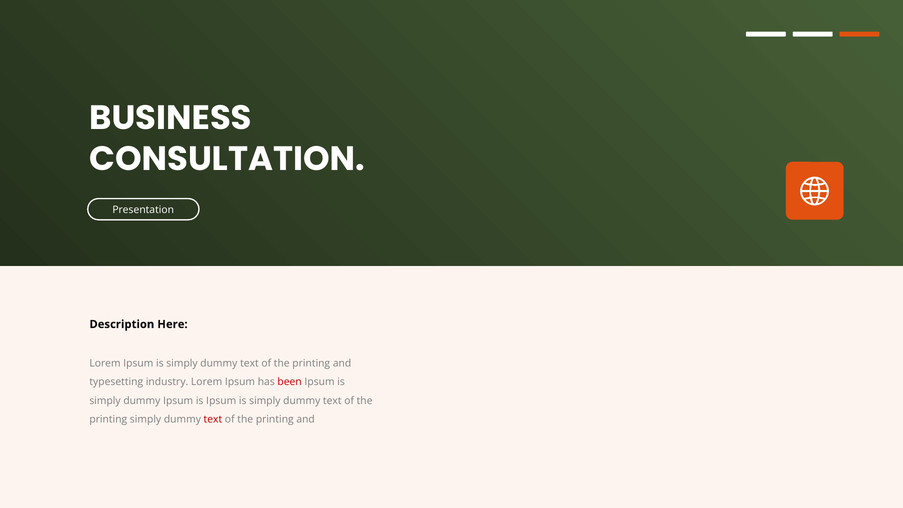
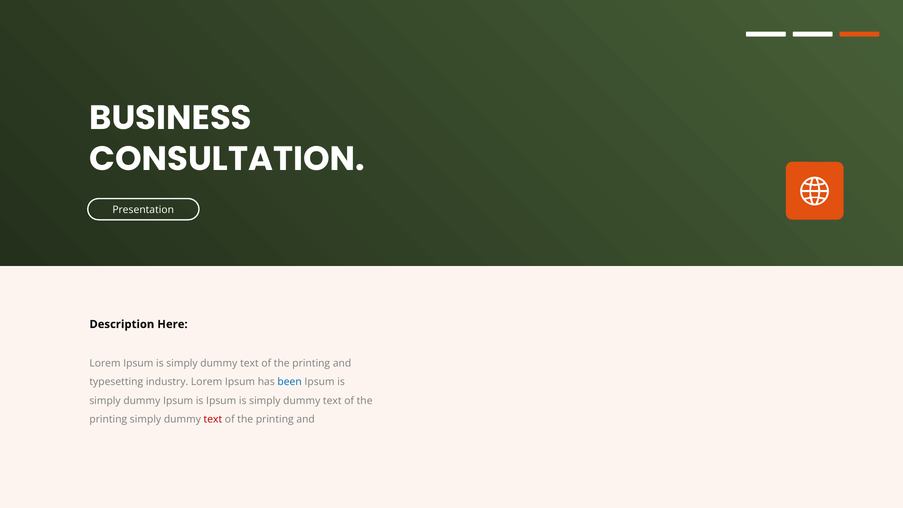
been colour: red -> blue
